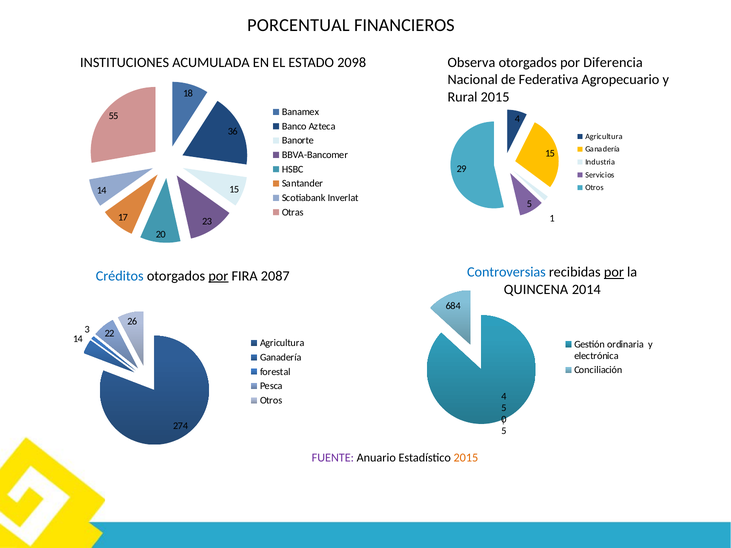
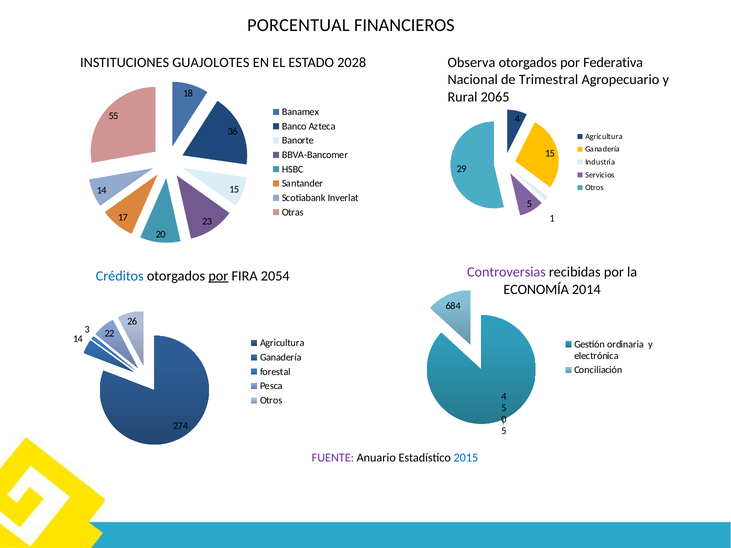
ACUMULADA: ACUMULADA -> GUAJOLOTES
2098: 2098 -> 2028
Diferencia: Diferencia -> Federativa
Federativa: Federativa -> Trimestral
Rural 2015: 2015 -> 2065
Controversias colour: blue -> purple
por at (614, 272) underline: present -> none
2087: 2087 -> 2054
QUINCENA: QUINCENA -> ECONOMÍA
2015 at (466, 458) colour: orange -> blue
